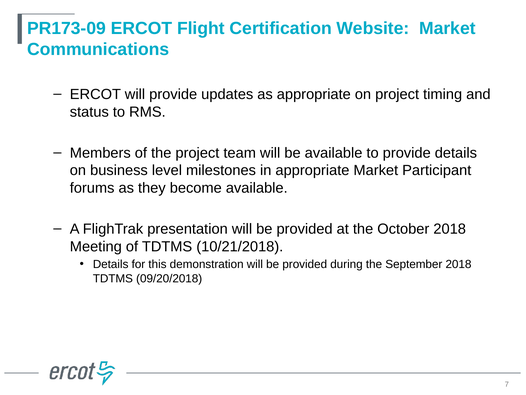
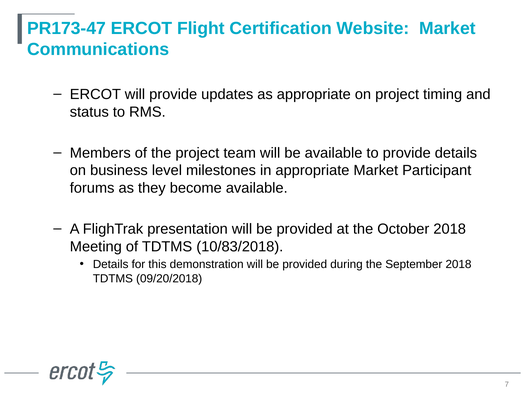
PR173-09: PR173-09 -> PR173-47
10/21/2018: 10/21/2018 -> 10/83/2018
